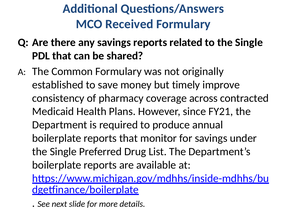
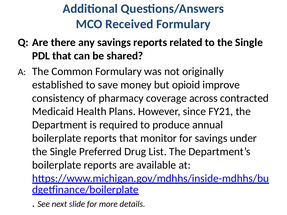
timely: timely -> opioid
